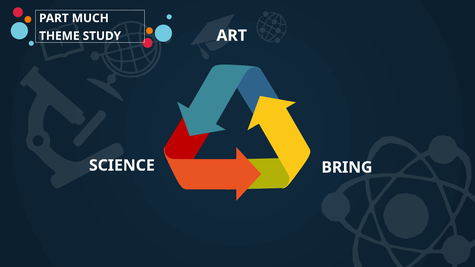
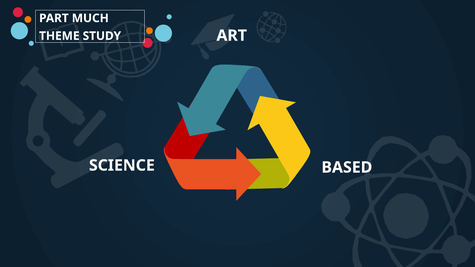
BRING: BRING -> BASED
